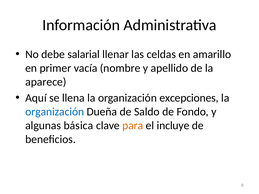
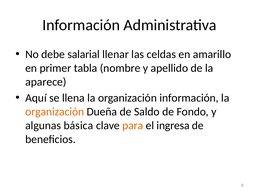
vacía: vacía -> tabla
organización excepciones: excepciones -> información
organización at (55, 112) colour: blue -> orange
incluye: incluye -> ingresa
